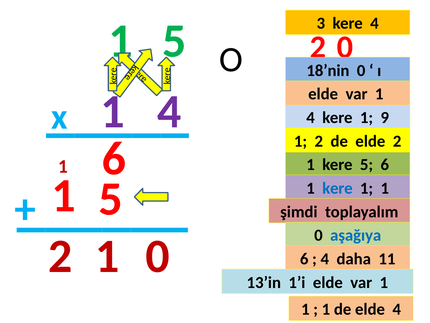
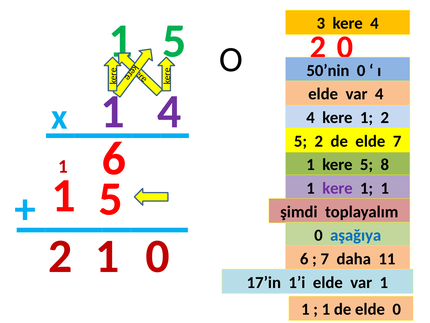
18’nin: 18’nin -> 50’nin
1 at (379, 94): 1 -> 4
kere 1 9: 9 -> 2
1 at (300, 141): 1 -> 5
elde 2: 2 -> 7
5 6: 6 -> 8
kere at (337, 188) colour: blue -> purple
4 at (325, 259): 4 -> 7
13’in: 13’in -> 17’in
elde 4: 4 -> 0
